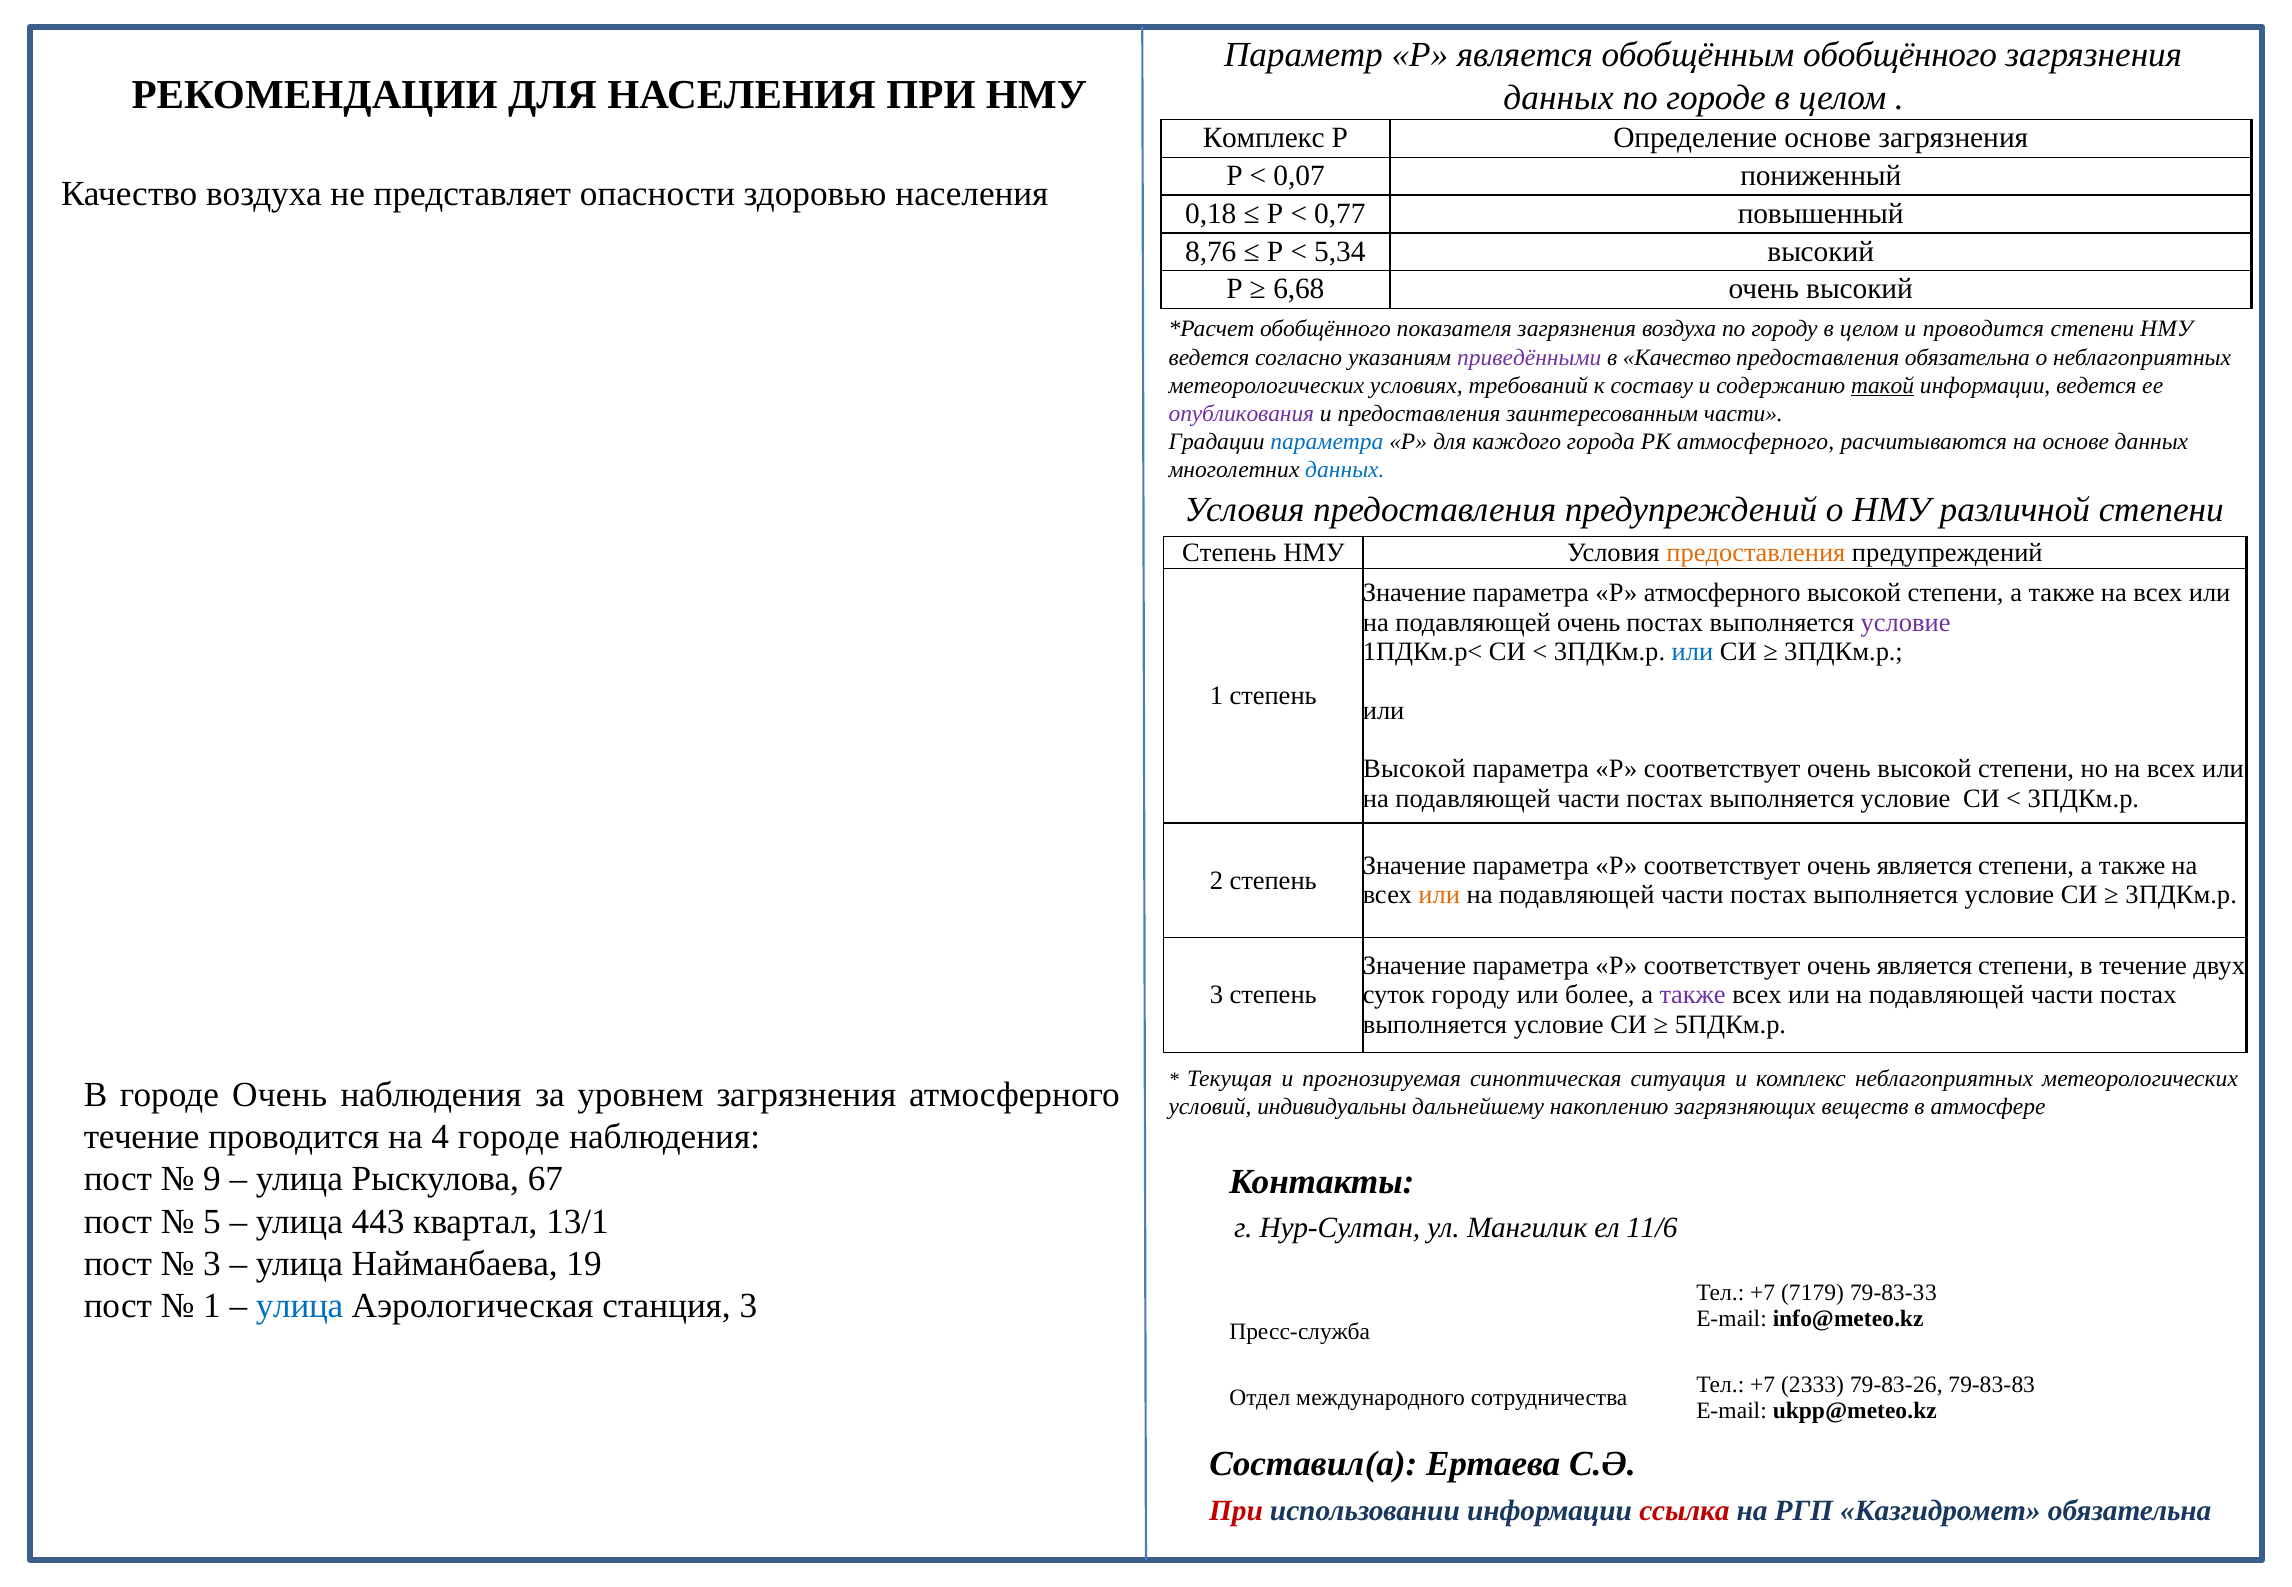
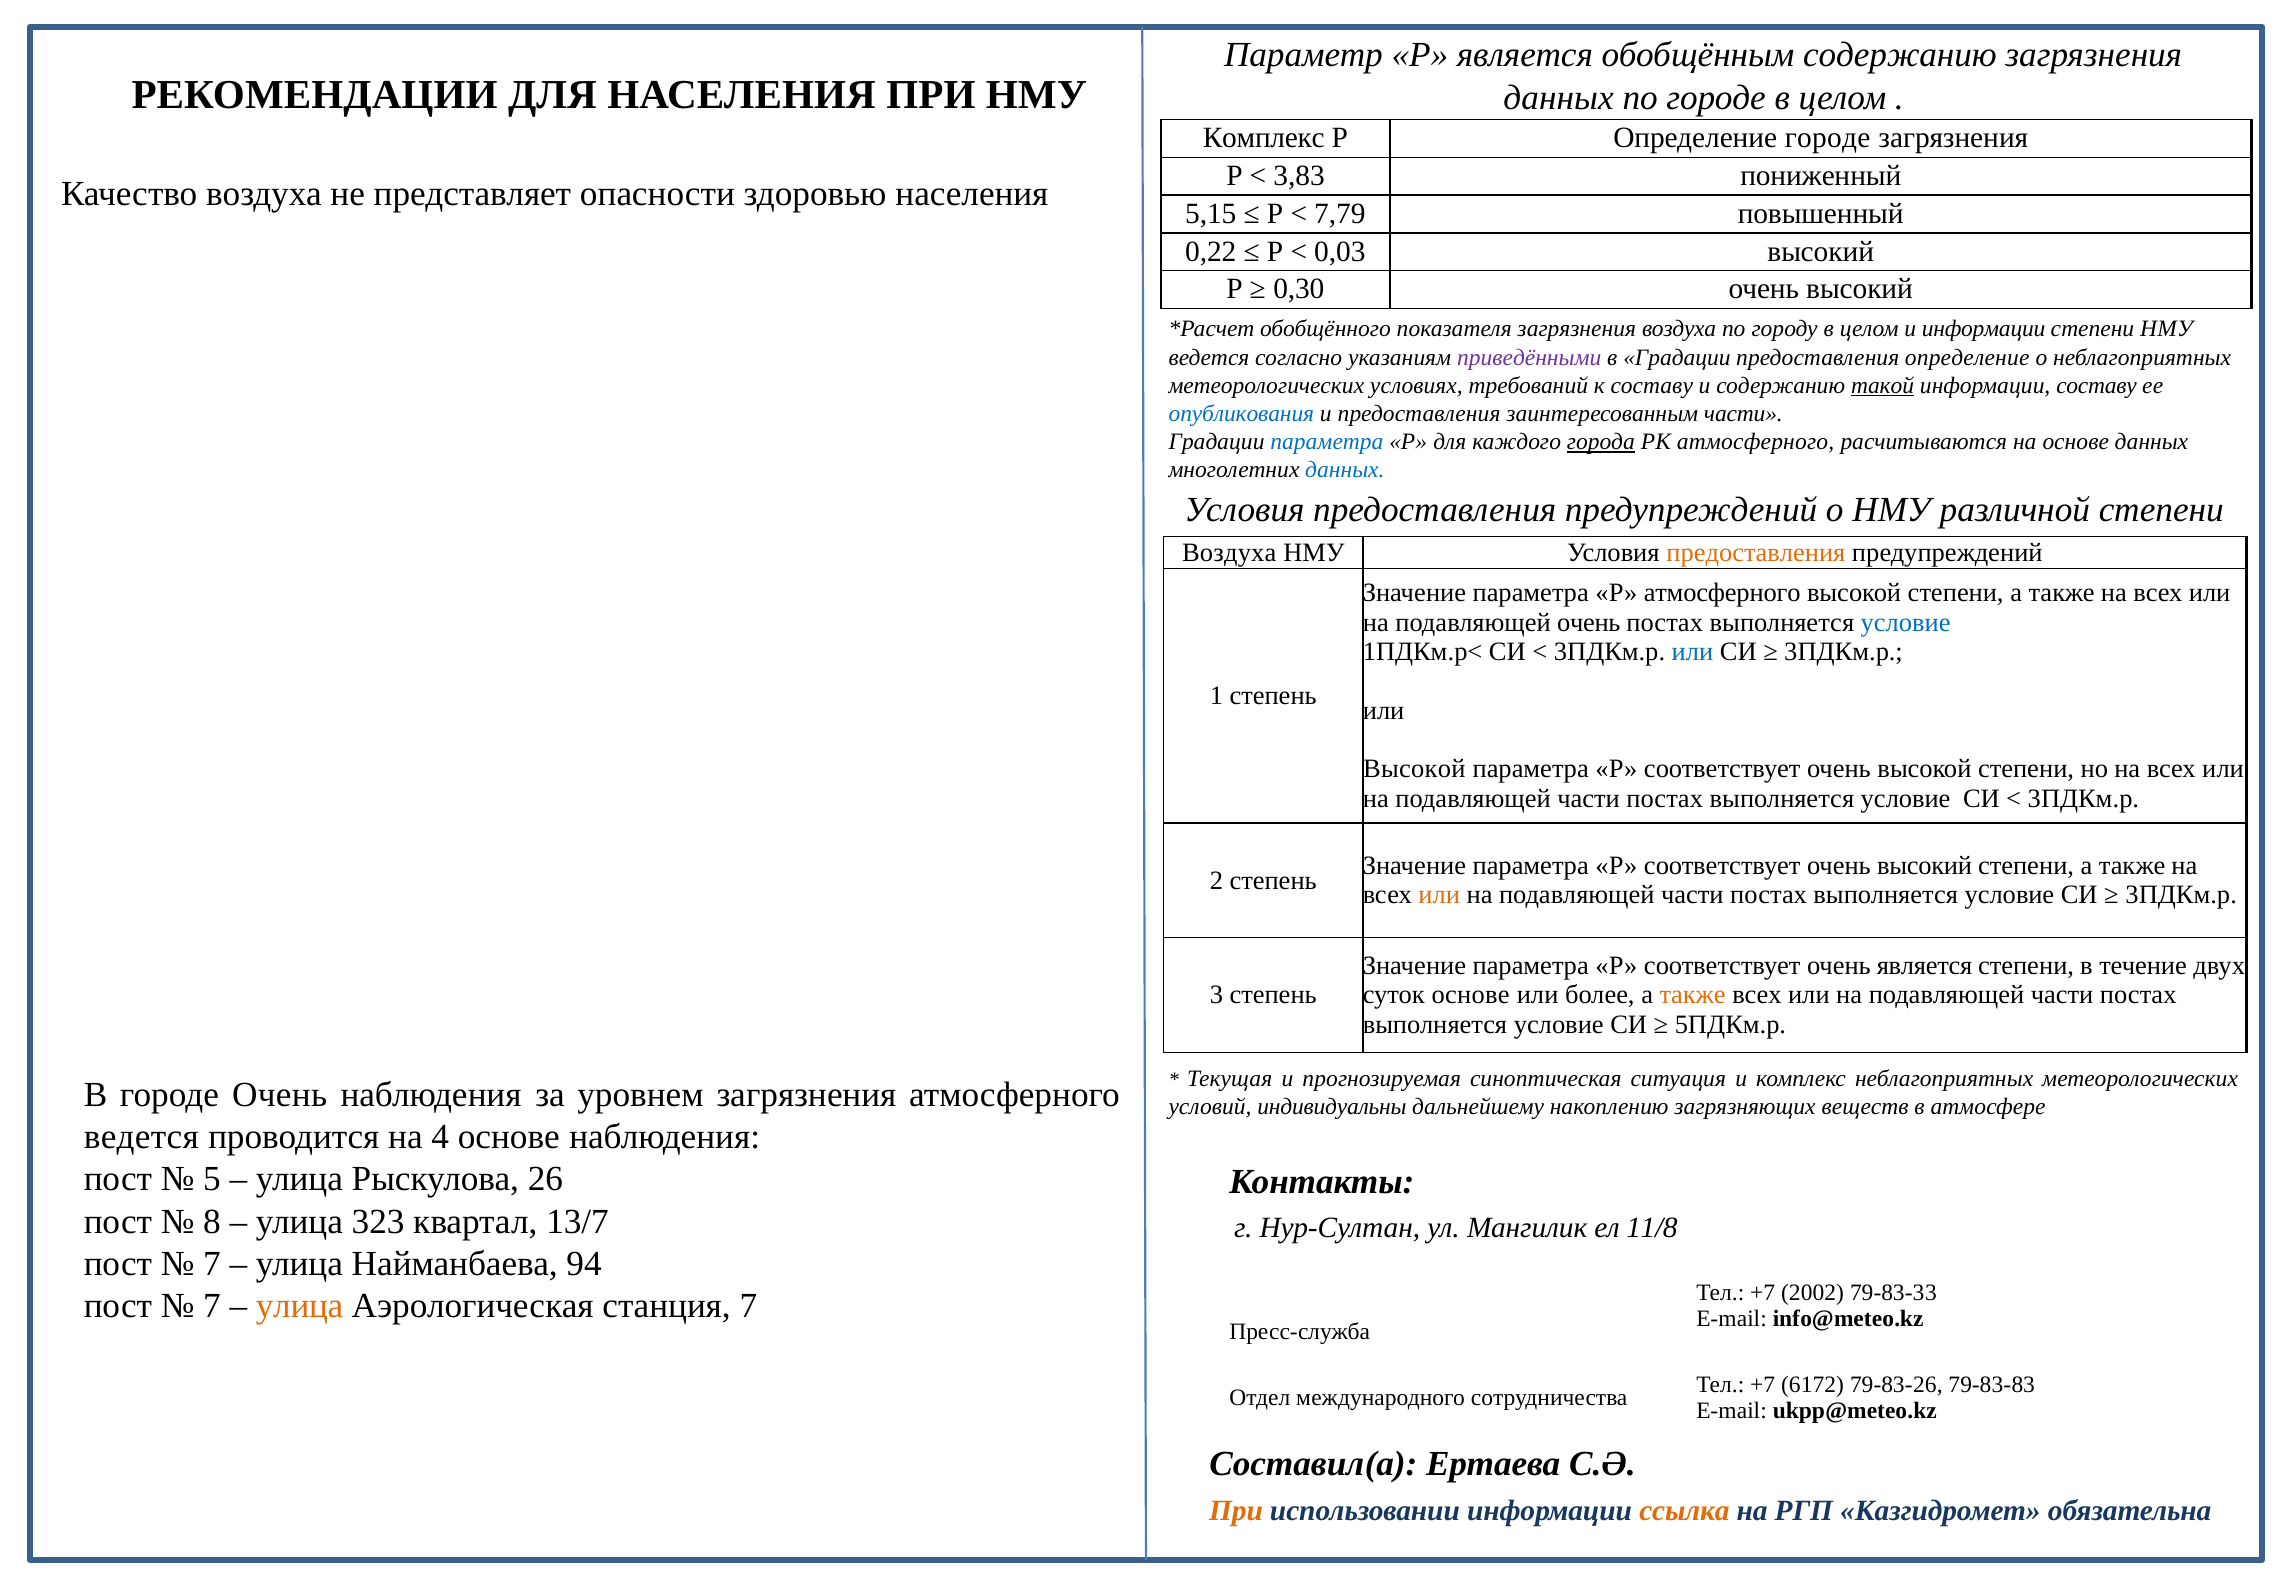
обобщённым обобщённого: обобщённого -> содержанию
Определение основе: основе -> городе
0,07: 0,07 -> 3,83
0,18: 0,18 -> 5,15
0,77: 0,77 -> 7,79
8,76: 8,76 -> 0,22
5,34: 5,34 -> 0,03
6,68: 6,68 -> 0,30
и проводится: проводится -> информации
в Качество: Качество -> Градации
предоставления обязательна: обязательна -> определение
информации ведется: ведется -> составу
опубликования colour: purple -> blue
города underline: none -> present
Степень at (1229, 552): Степень -> Воздуха
условие at (1906, 622) colour: purple -> blue
является at (1925, 866): является -> высокий
суток городу: городу -> основе
также at (1693, 995) colour: purple -> orange
течение at (142, 1137): течение -> ведется
4 городе: городе -> основе
9: 9 -> 5
67: 67 -> 26
5: 5 -> 8
443: 443 -> 323
13/1: 13/1 -> 13/7
11/6: 11/6 -> 11/8
3 at (212, 1264): 3 -> 7
19: 19 -> 94
7179: 7179 -> 2002
1 at (212, 1306): 1 -> 7
улица at (300, 1306) colour: blue -> orange
станция 3: 3 -> 7
2333: 2333 -> 6172
При at (1236, 1511) colour: red -> orange
ссылка colour: red -> orange
